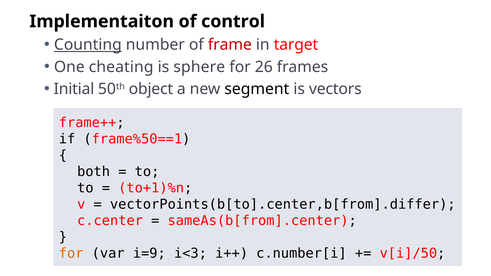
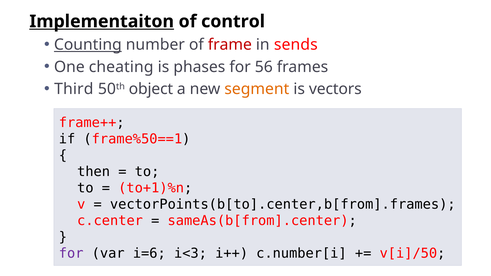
Implementaiton underline: none -> present
target: target -> sends
sphere: sphere -> phases
26: 26 -> 56
Initial: Initial -> Third
segment colour: black -> orange
both: both -> then
vectorPoints(b[to].center,b[from].differ: vectorPoints(b[to].center,b[from].differ -> vectorPoints(b[to].center,b[from].frames
for at (71, 254) colour: orange -> purple
i=9: i=9 -> i=6
